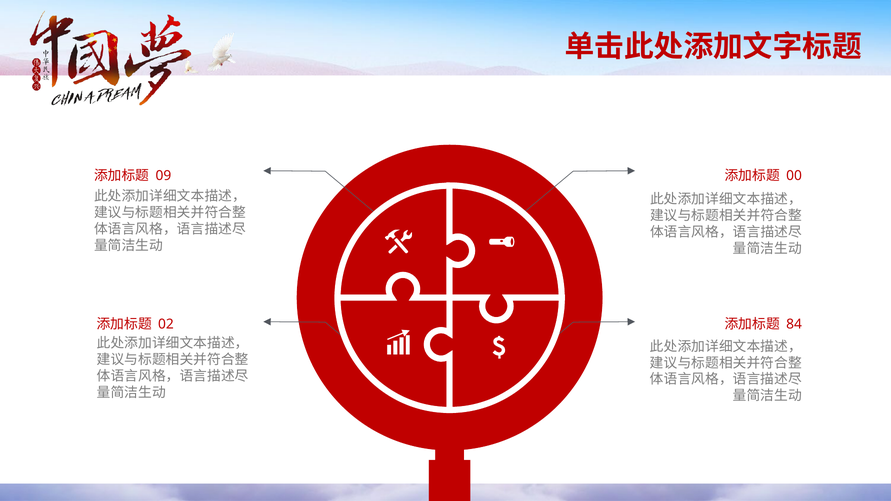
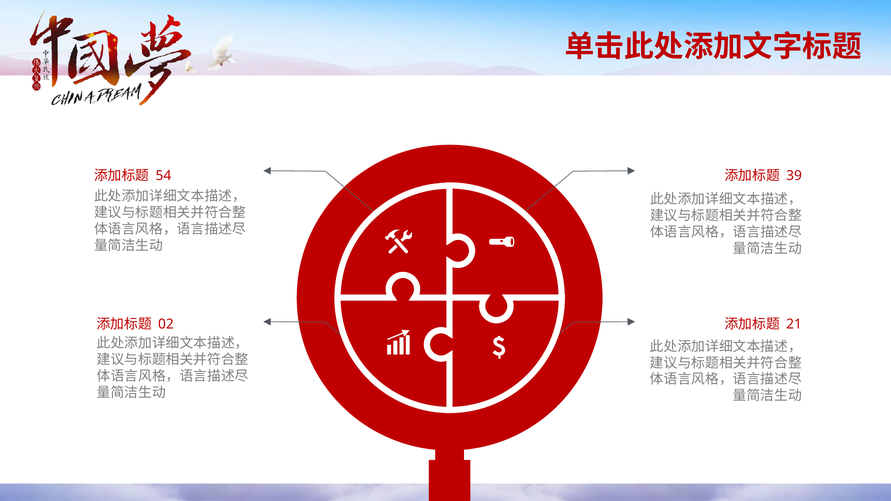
09: 09 -> 54
00: 00 -> 39
84: 84 -> 21
